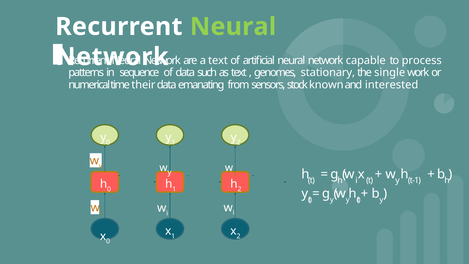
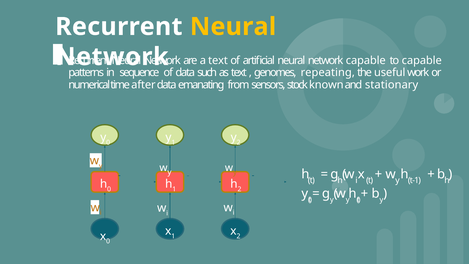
Neural at (233, 27) colour: light green -> yellow
to process: process -> capable
stationary: stationary -> repeating
single: single -> useful
their: their -> after
interested: interested -> stationary
